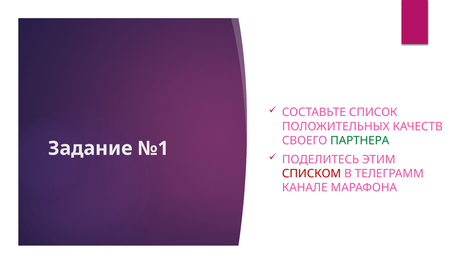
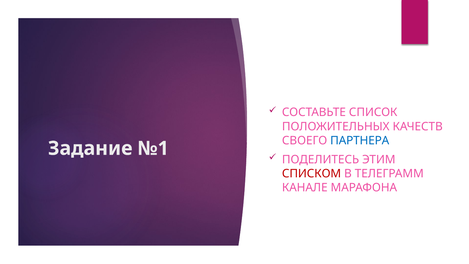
ПАРТНЕРА colour: green -> blue
